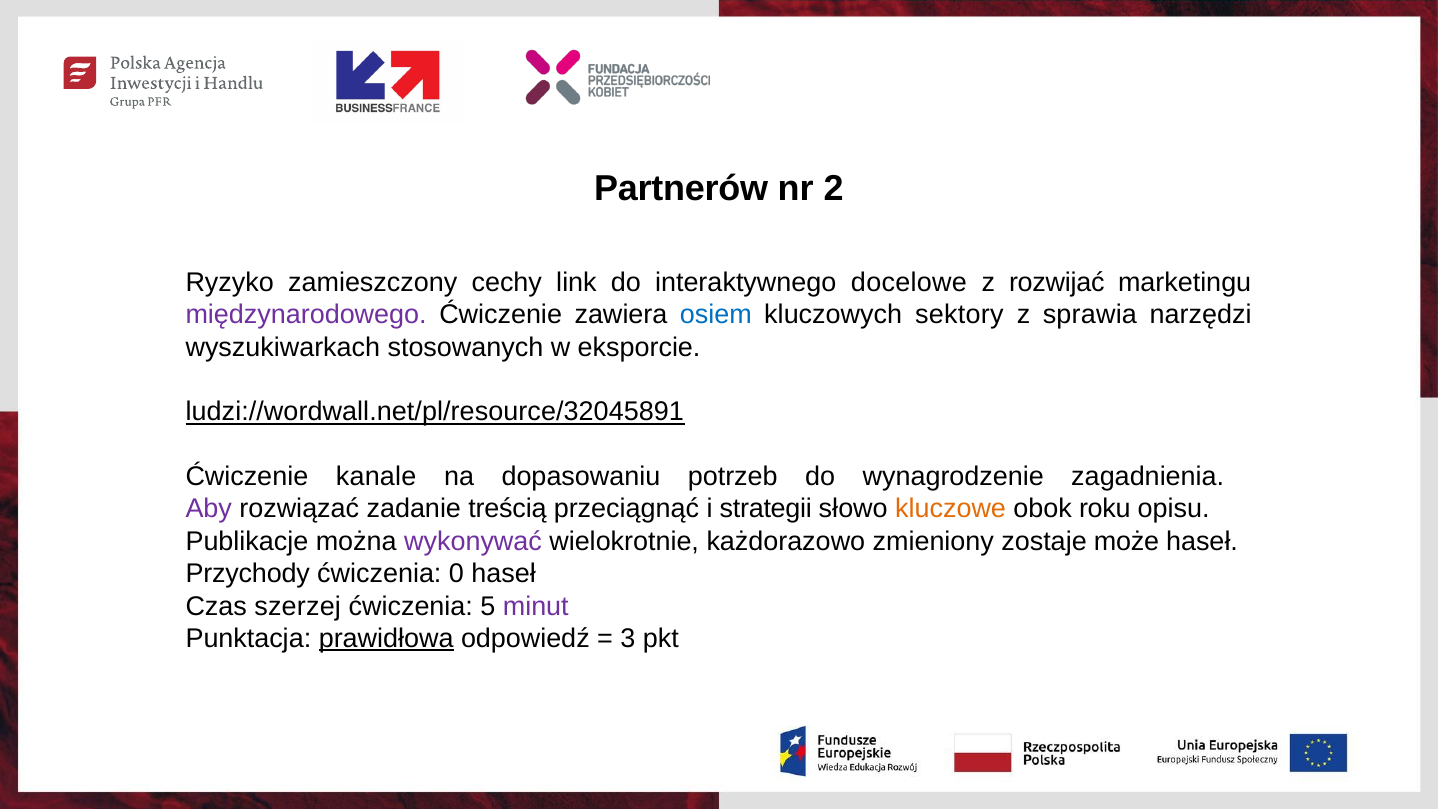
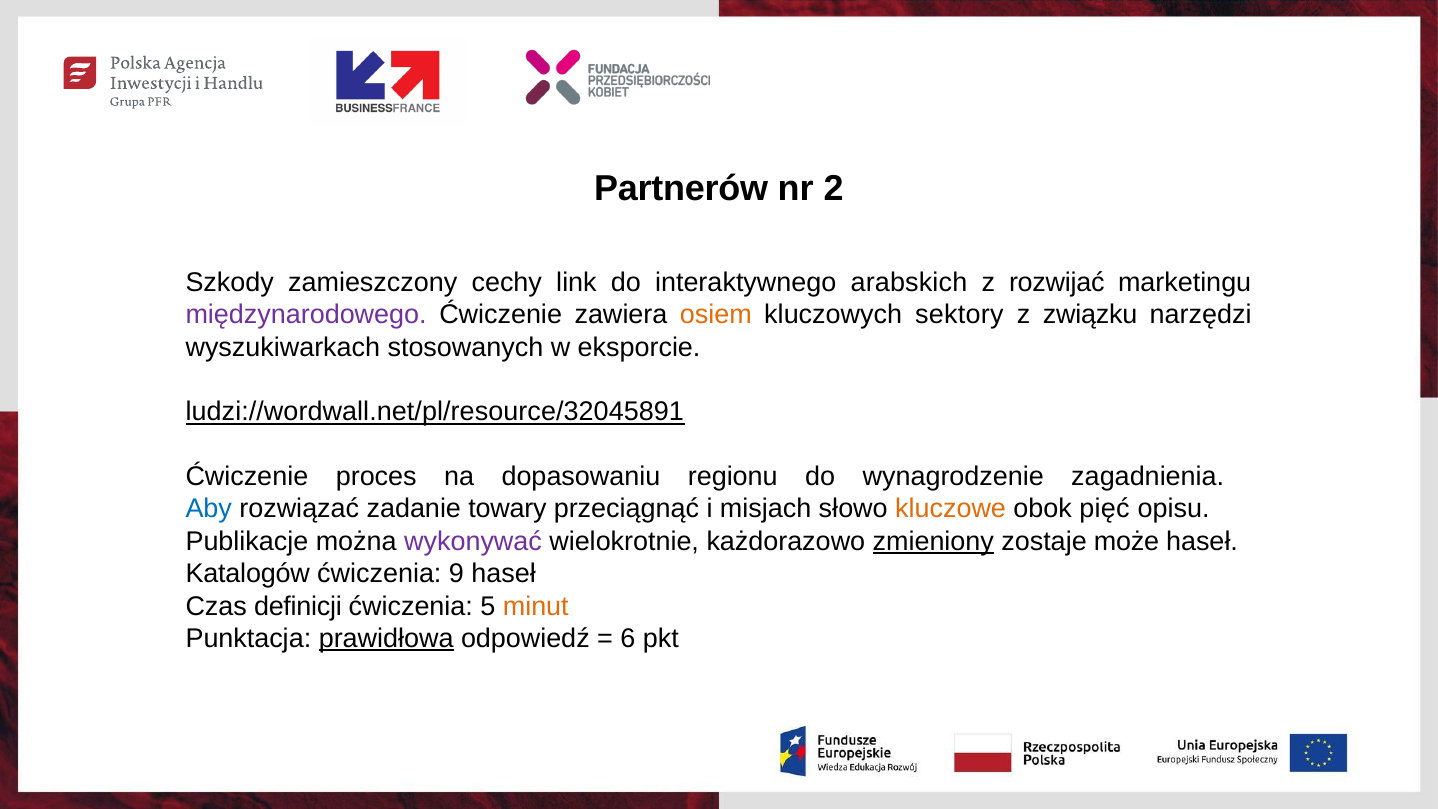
Ryzyko: Ryzyko -> Szkody
docelowe: docelowe -> arabskich
osiem colour: blue -> orange
sprawia: sprawia -> związku
kanale: kanale -> proces
potrzeb: potrzeb -> regionu
Aby colour: purple -> blue
treścią: treścią -> towary
strategii: strategii -> misjach
roku: roku -> pięć
zmieniony underline: none -> present
Przychody: Przychody -> Katalogów
0: 0 -> 9
szerzej: szerzej -> definicji
minut colour: purple -> orange
3: 3 -> 6
